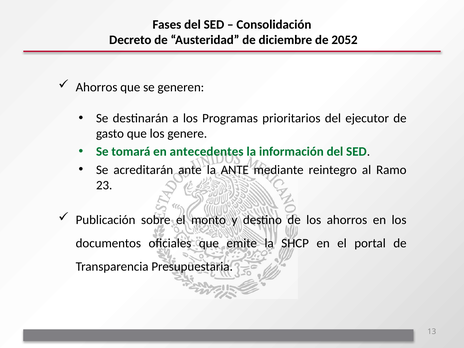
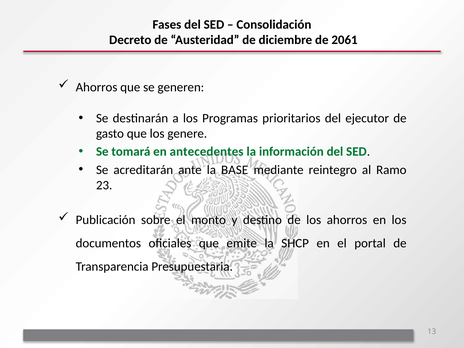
2052: 2052 -> 2061
la ANTE: ANTE -> BASE
